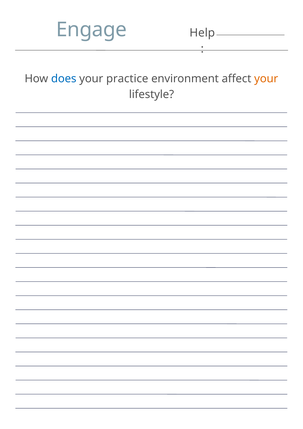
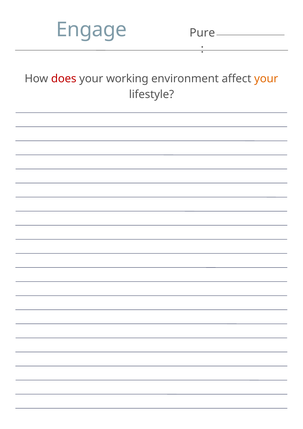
Help: Help -> Pure
does colour: blue -> red
practice: practice -> working
